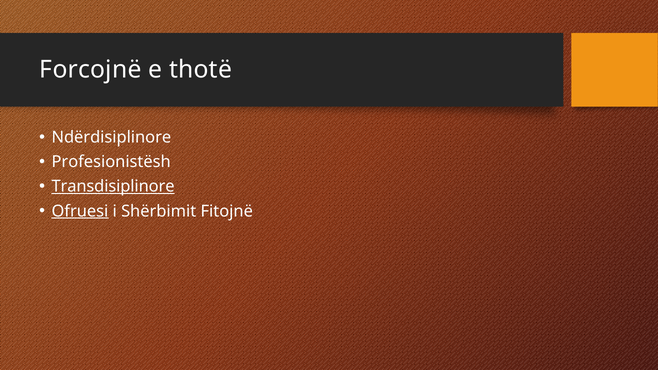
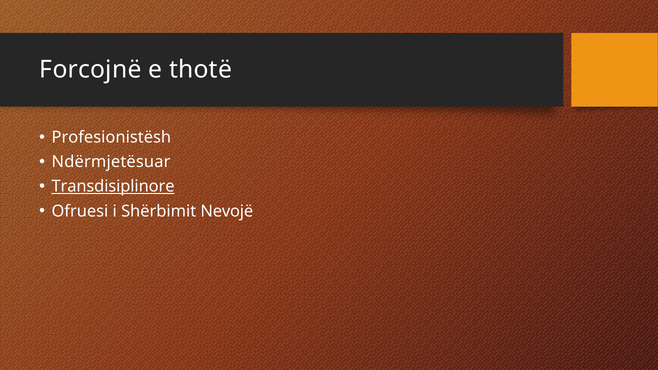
Ndërdisiplinore: Ndërdisiplinore -> Profesionistësh
Profesionistësh: Profesionistësh -> Ndërmjetësuar
Ofruesi underline: present -> none
Fitojnë: Fitojnë -> Nevojë
